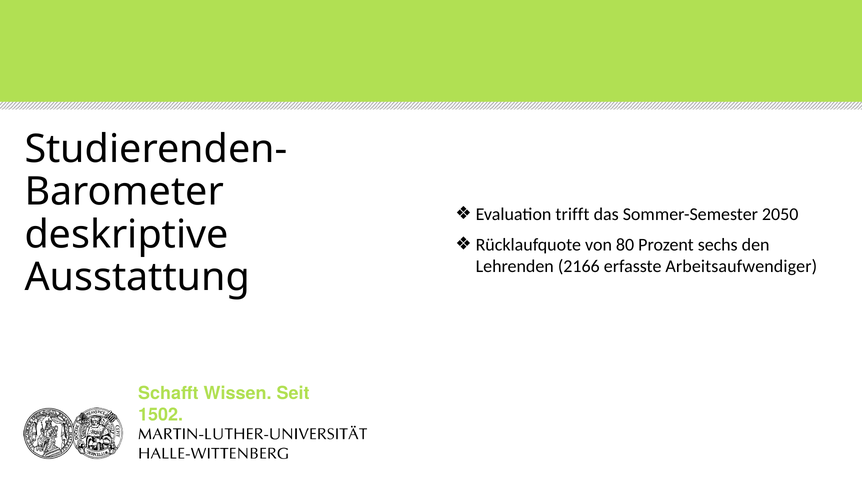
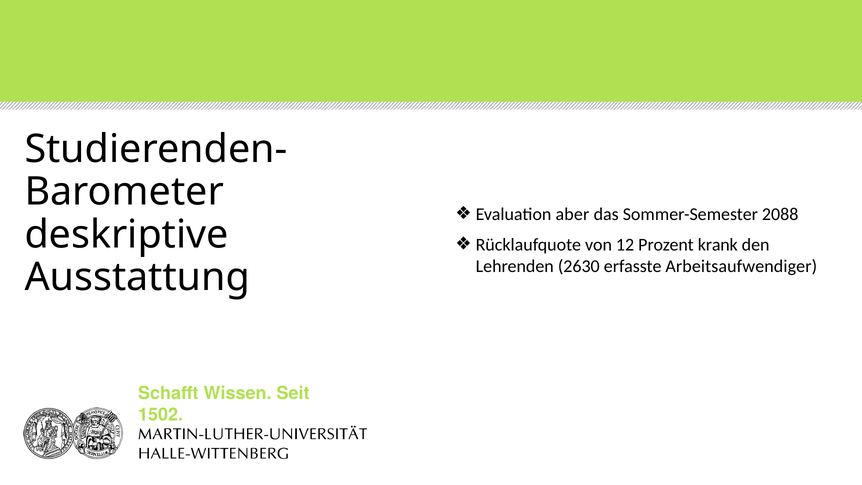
trifft: trifft -> aber
2050: 2050 -> 2088
80: 80 -> 12
sechs: sechs -> krank
2166: 2166 -> 2630
